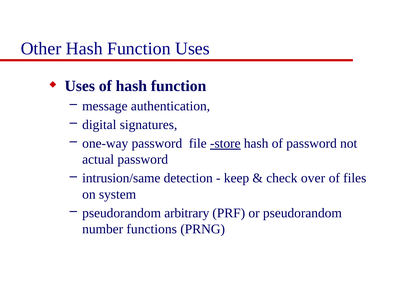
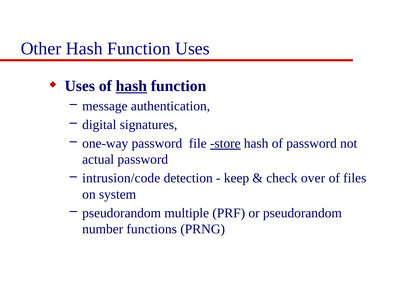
hash at (131, 86) underline: none -> present
intrusion/same: intrusion/same -> intrusion/code
arbitrary: arbitrary -> multiple
